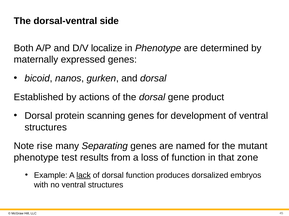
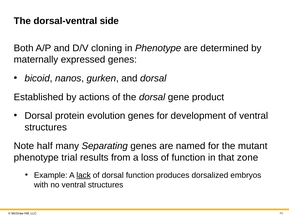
localize: localize -> cloning
scanning: scanning -> evolution
rise: rise -> half
test: test -> trial
